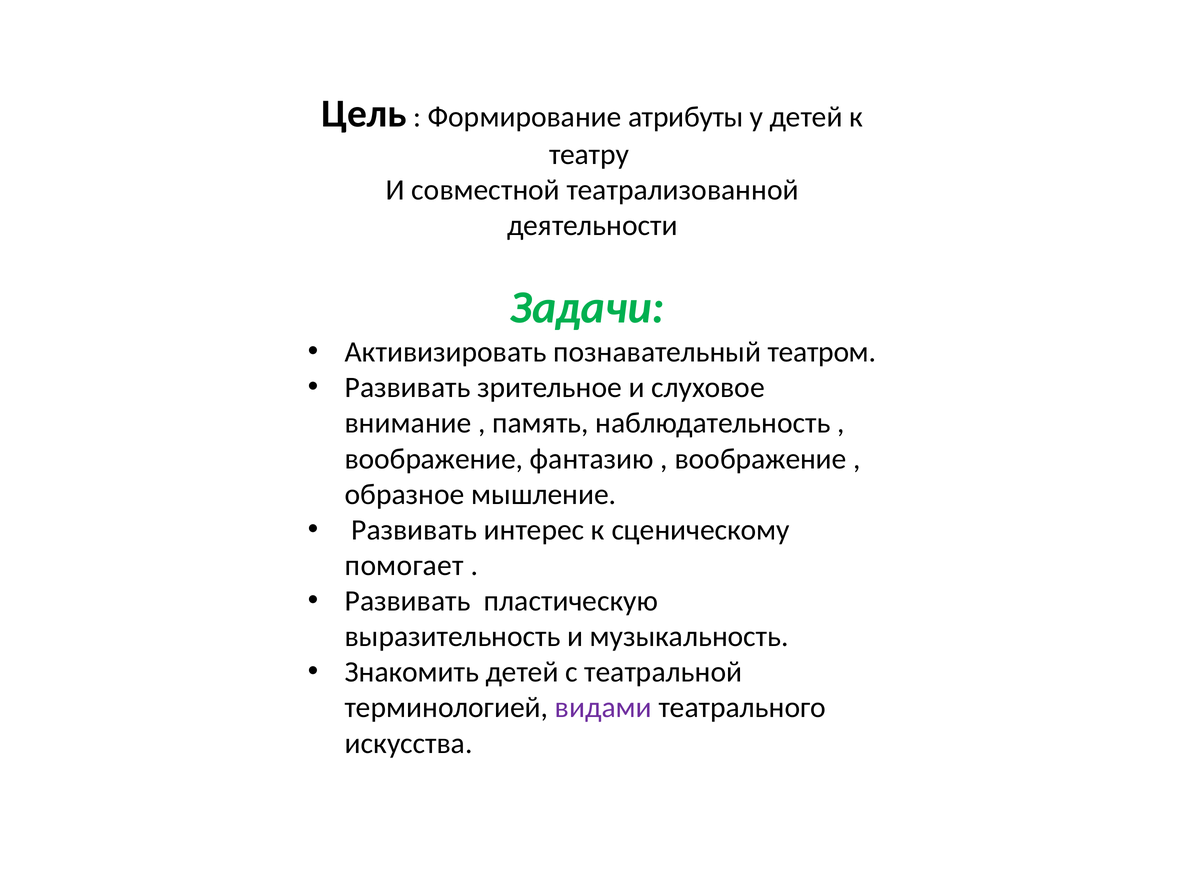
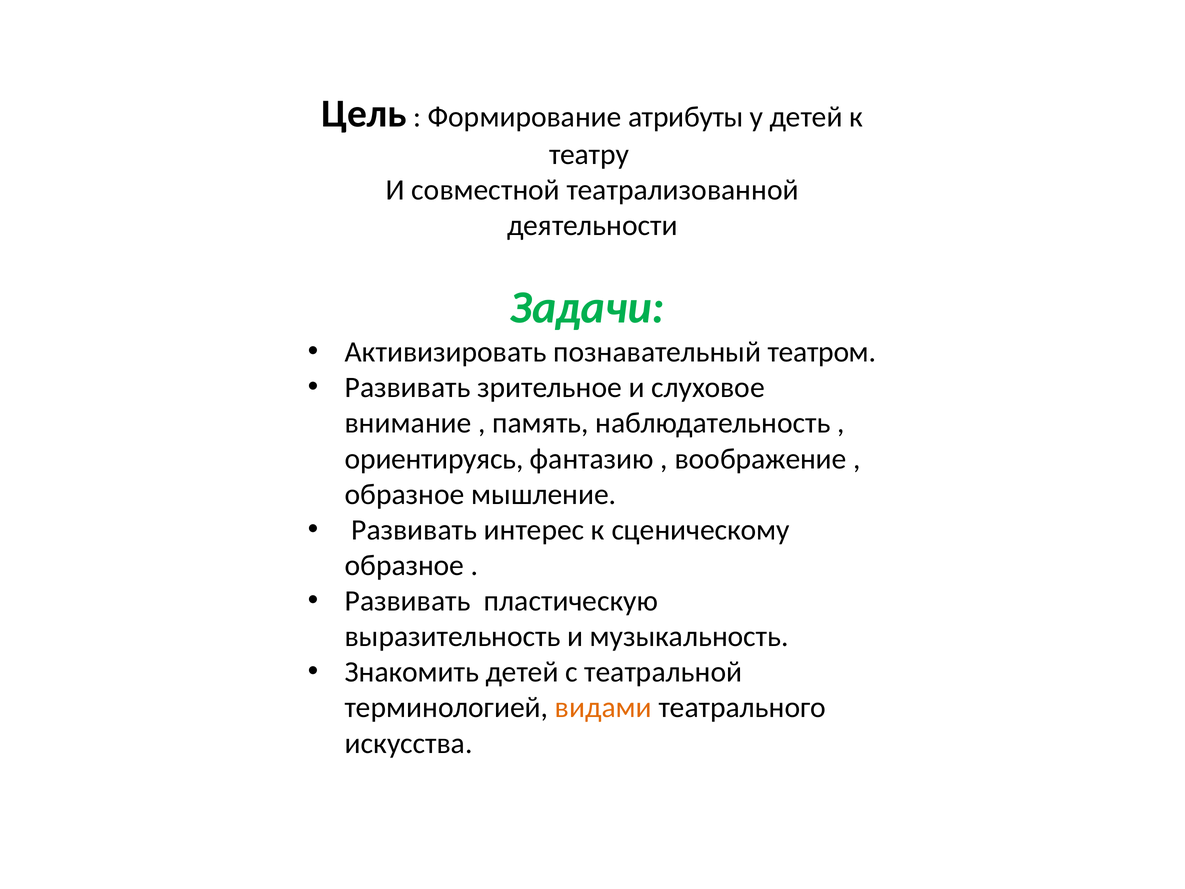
воображение at (434, 459): воображение -> ориентируясь
помогает at (404, 565): помогает -> образное
видами colour: purple -> orange
